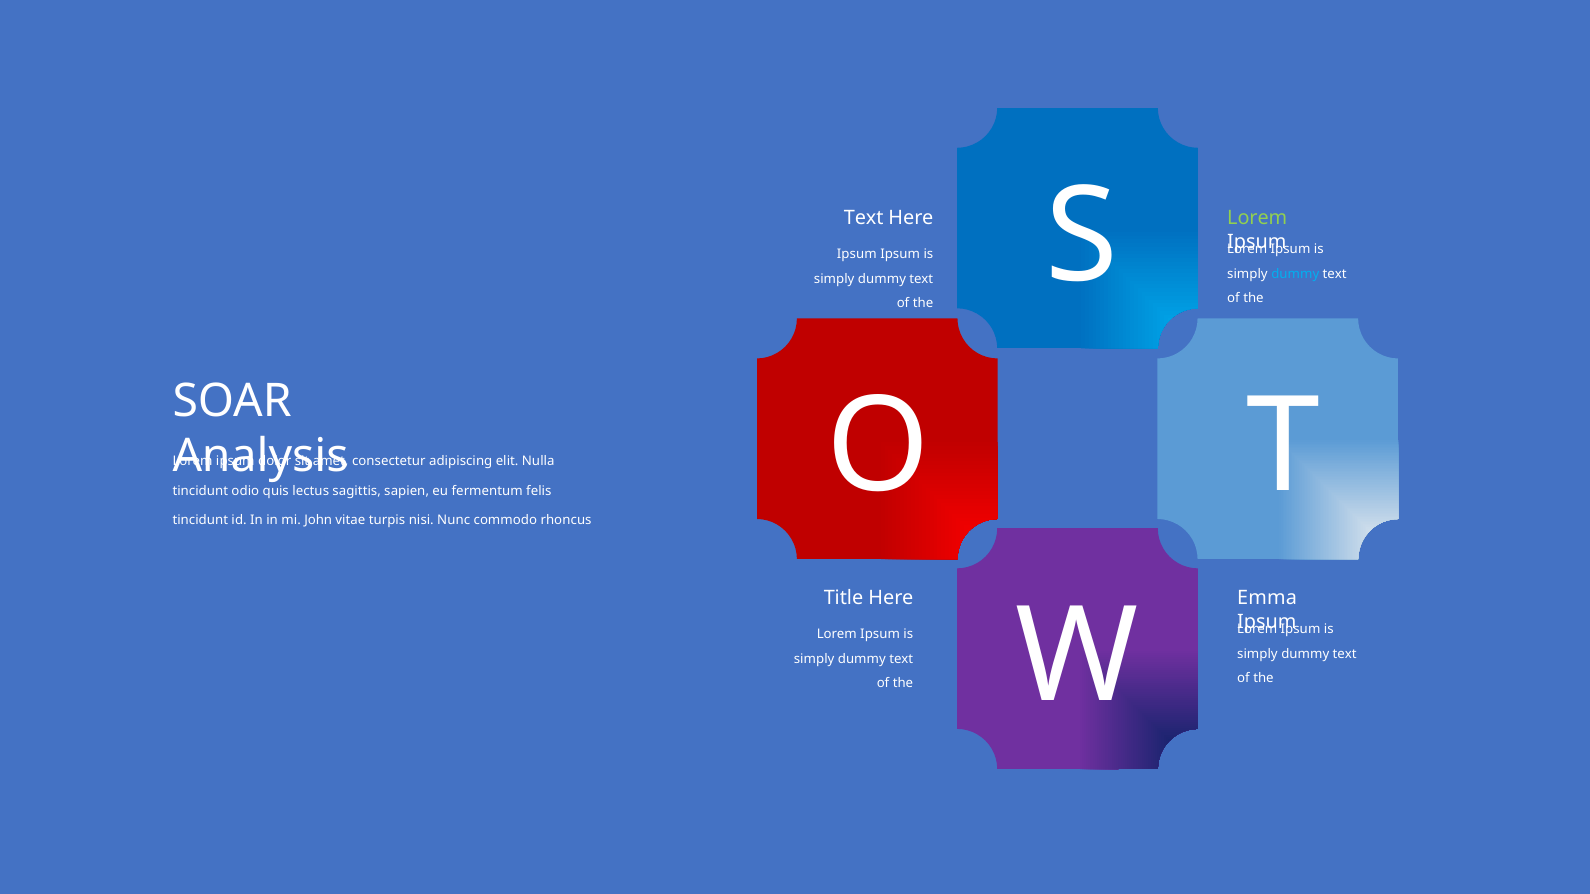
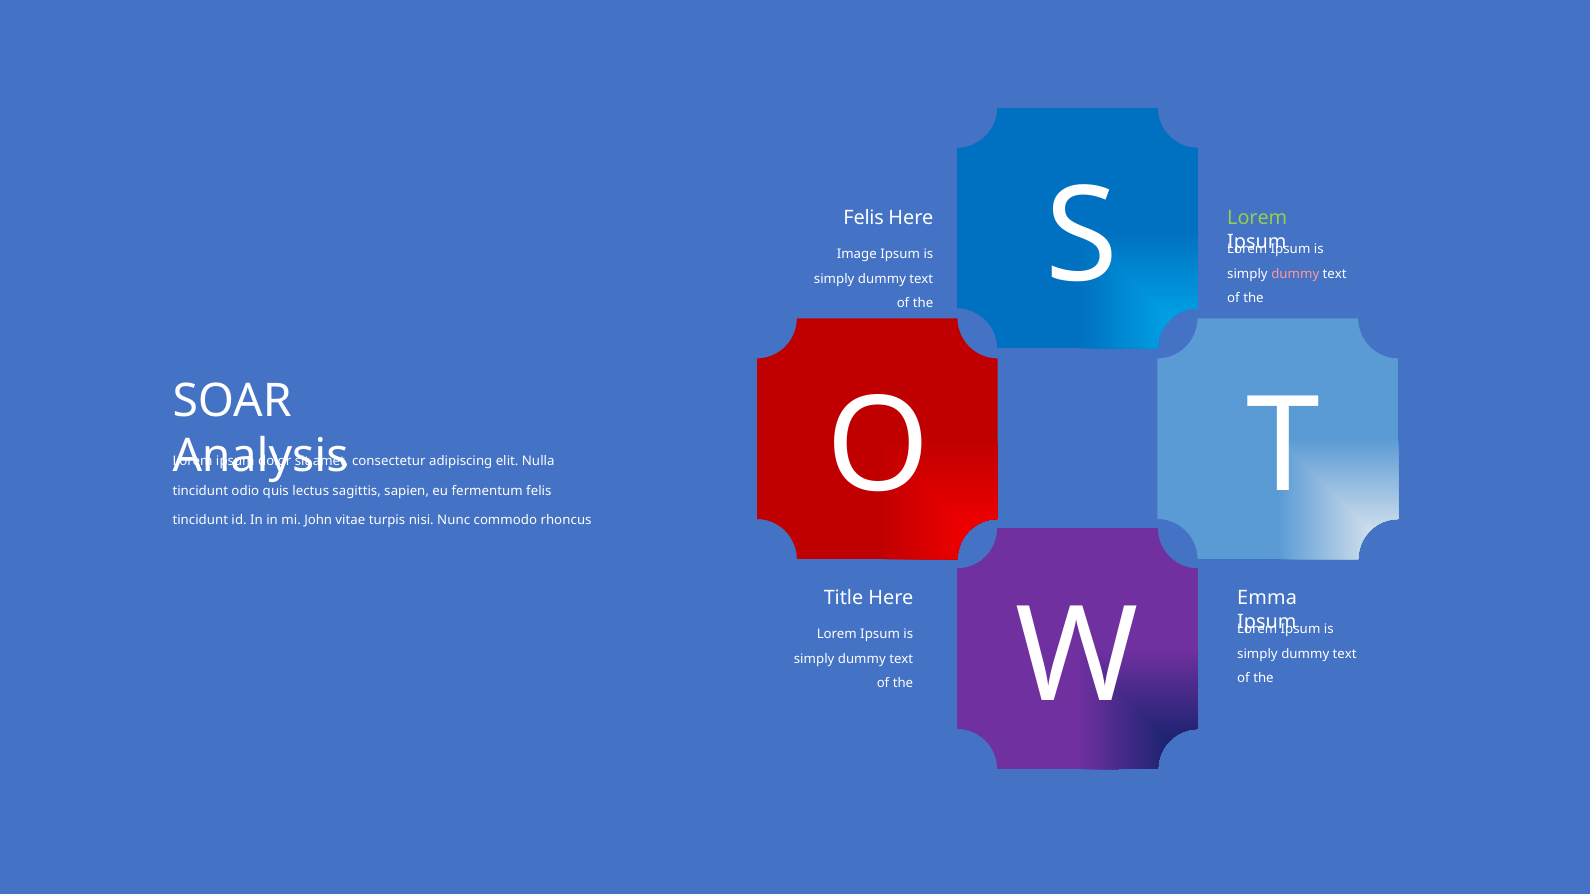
Text at (864, 219): Text -> Felis
Ipsum at (857, 254): Ipsum -> Image
dummy at (1295, 274) colour: light blue -> pink
